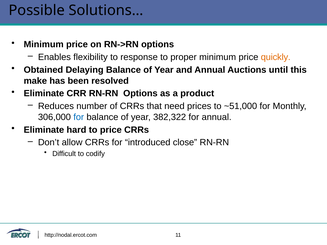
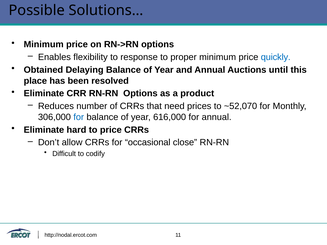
quickly colour: orange -> blue
make: make -> place
~51,000: ~51,000 -> ~52,070
382,322: 382,322 -> 616,000
introduced: introduced -> occasional
